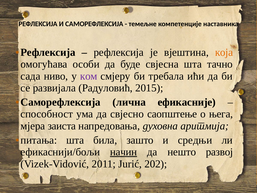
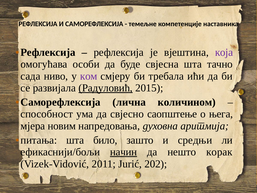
која colour: orange -> purple
Радуловић underline: none -> present
ефикасније: ефикасније -> количином
заиста: заиста -> новим
била: била -> било
развој: развој -> корак
